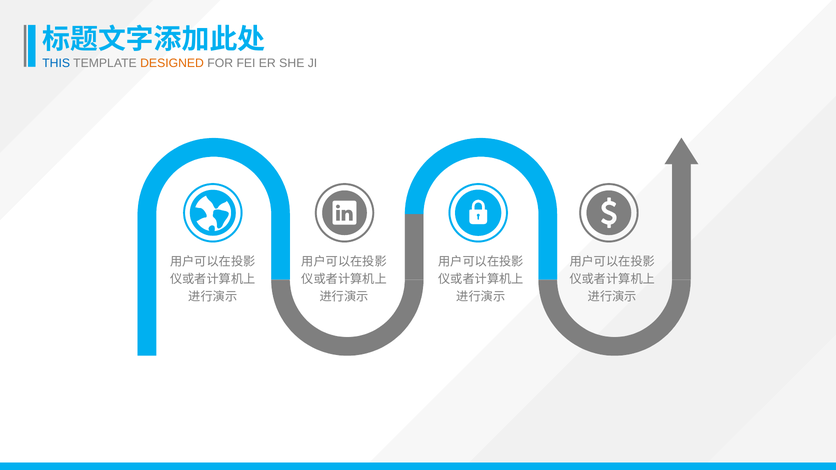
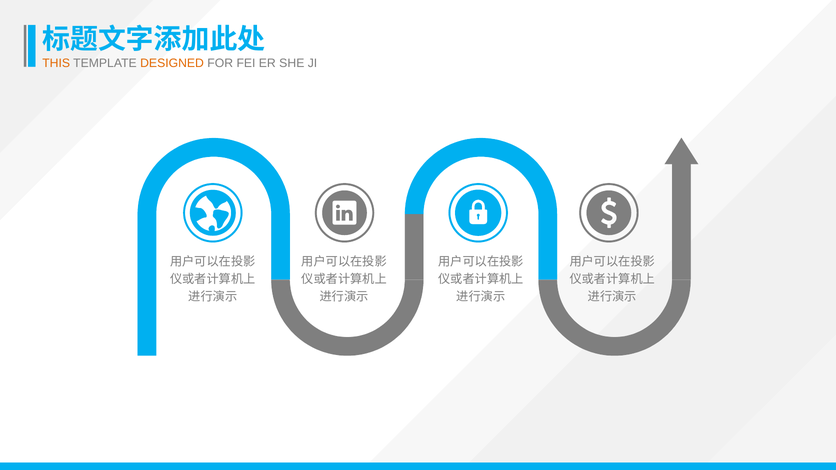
THIS colour: blue -> orange
